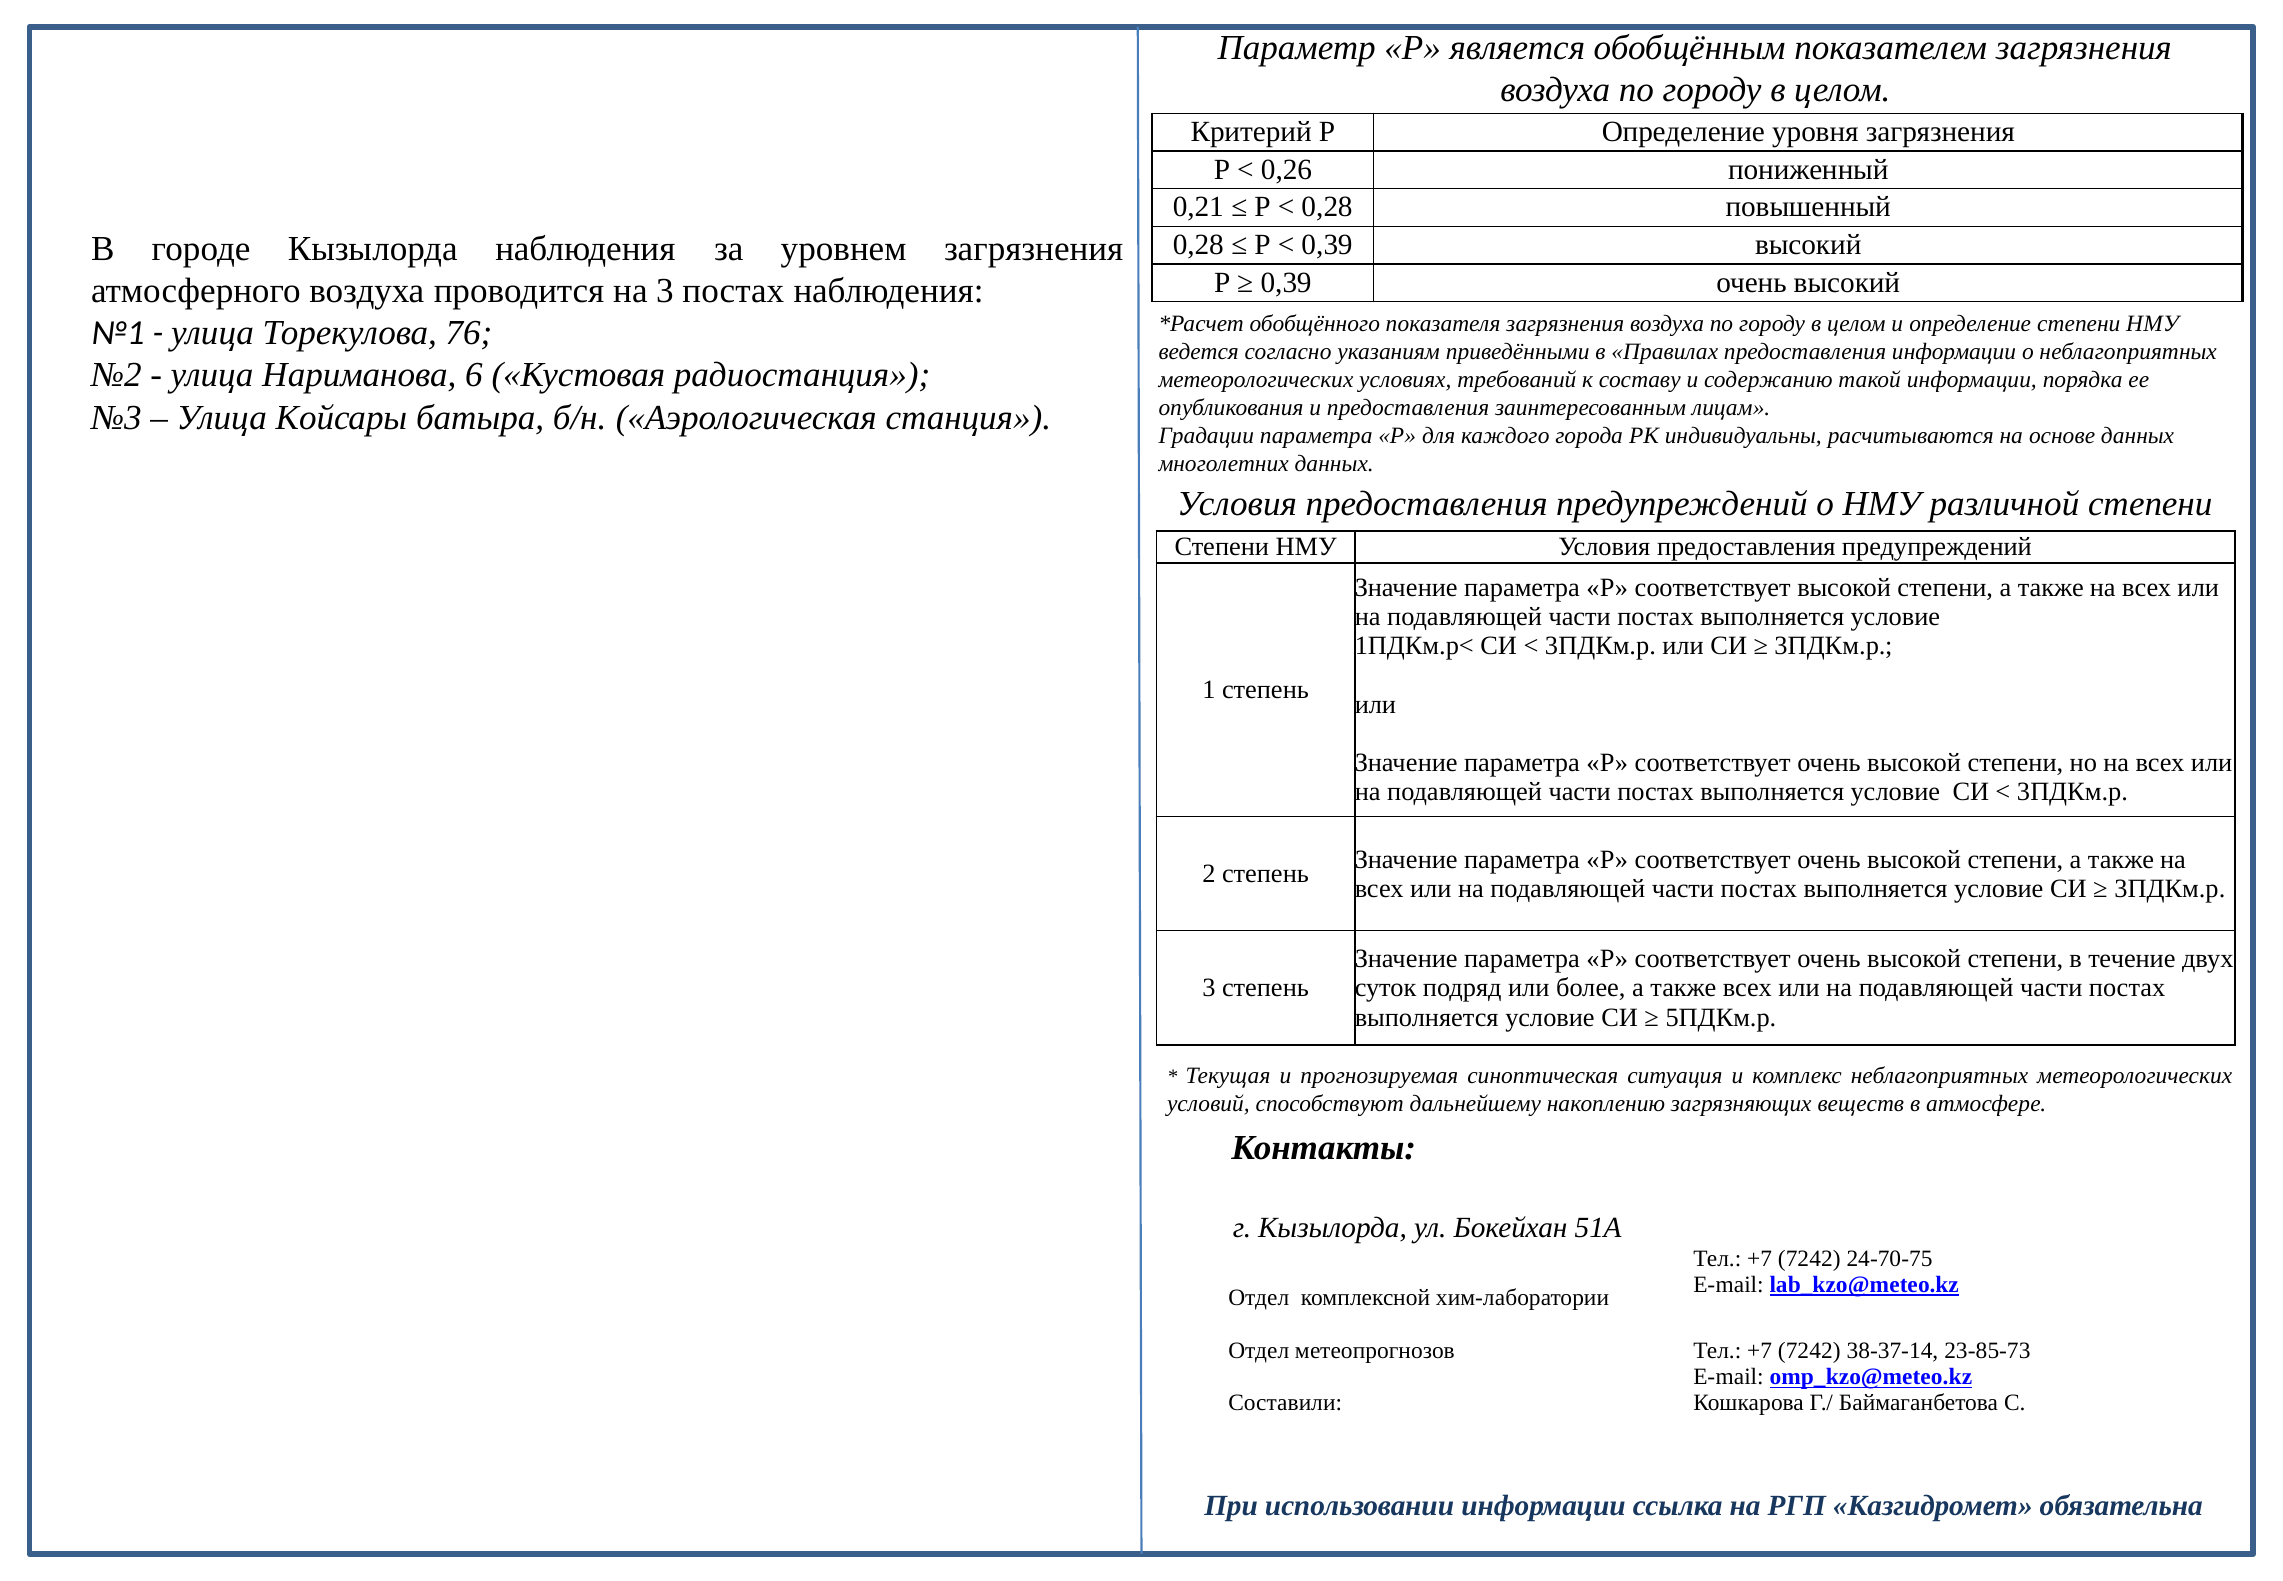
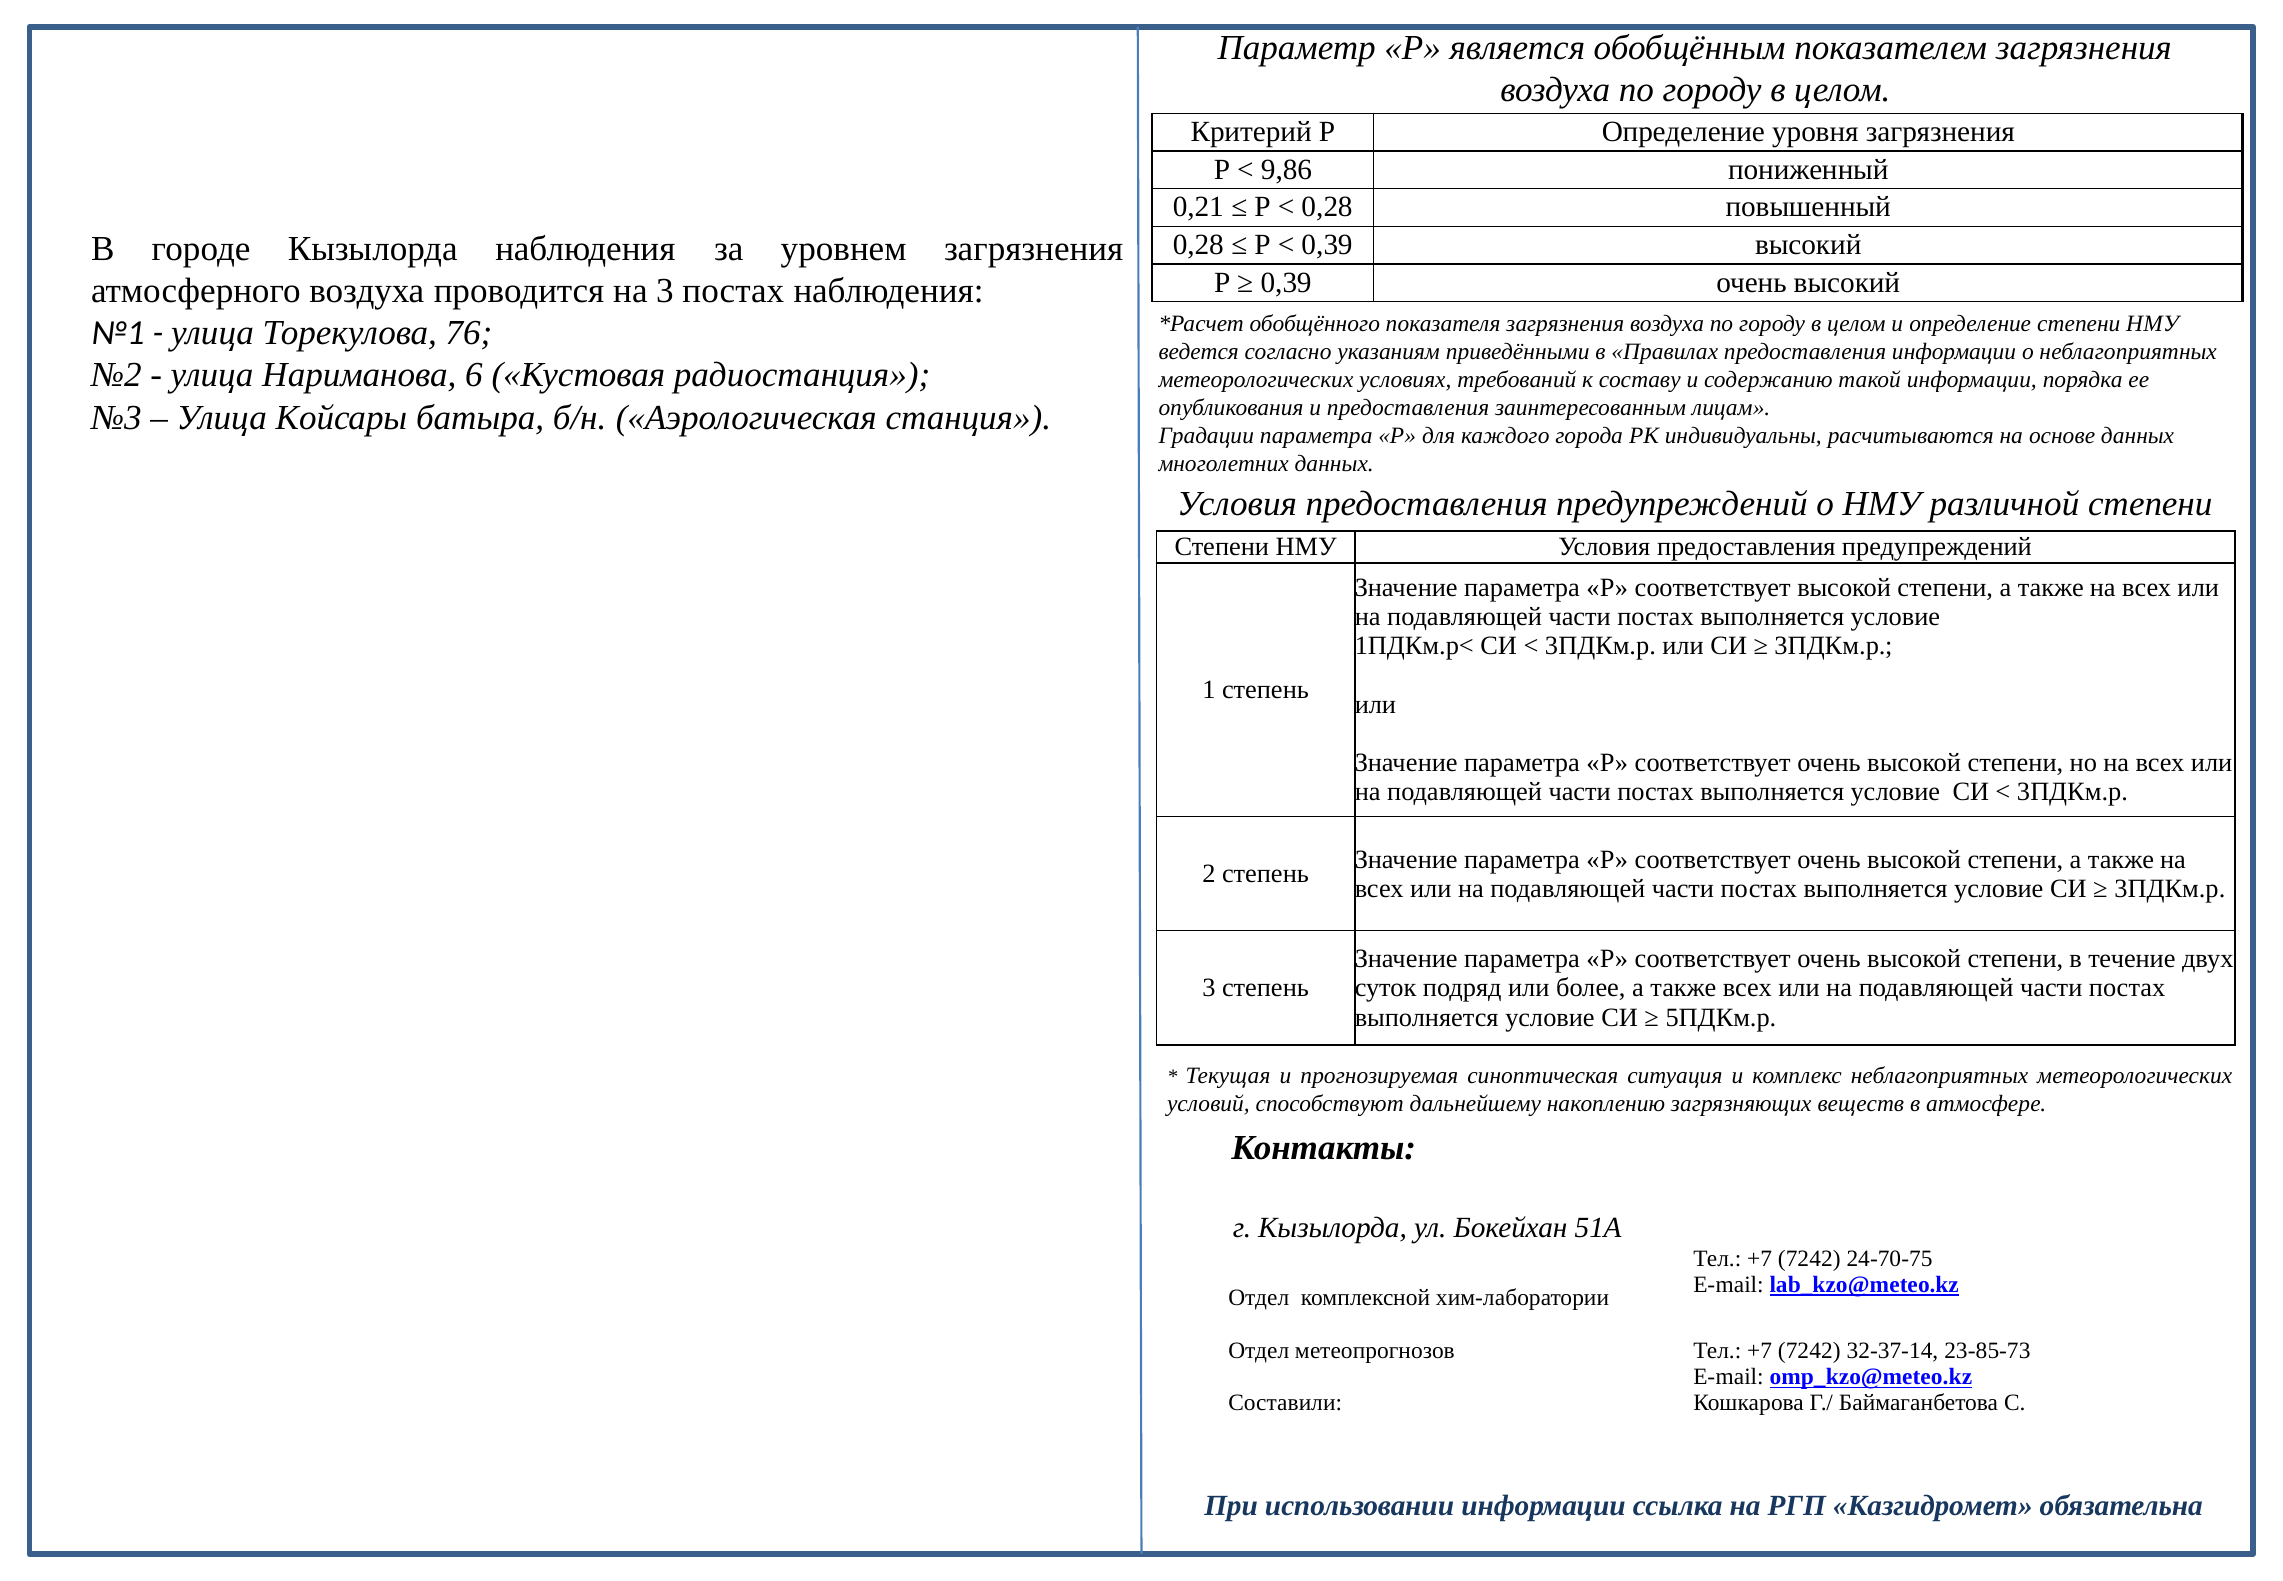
0,26: 0,26 -> 9,86
38-37-14: 38-37-14 -> 32-37-14
